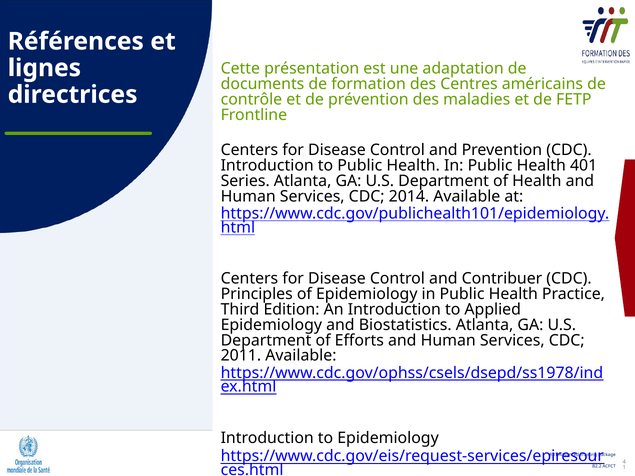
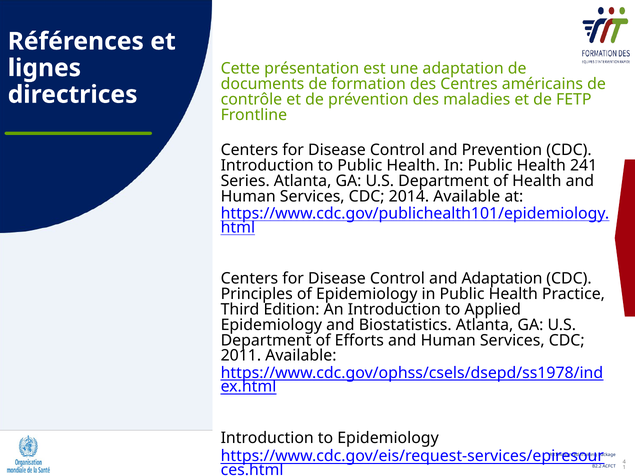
401: 401 -> 241
and Contribuer: Contribuer -> Adaptation
